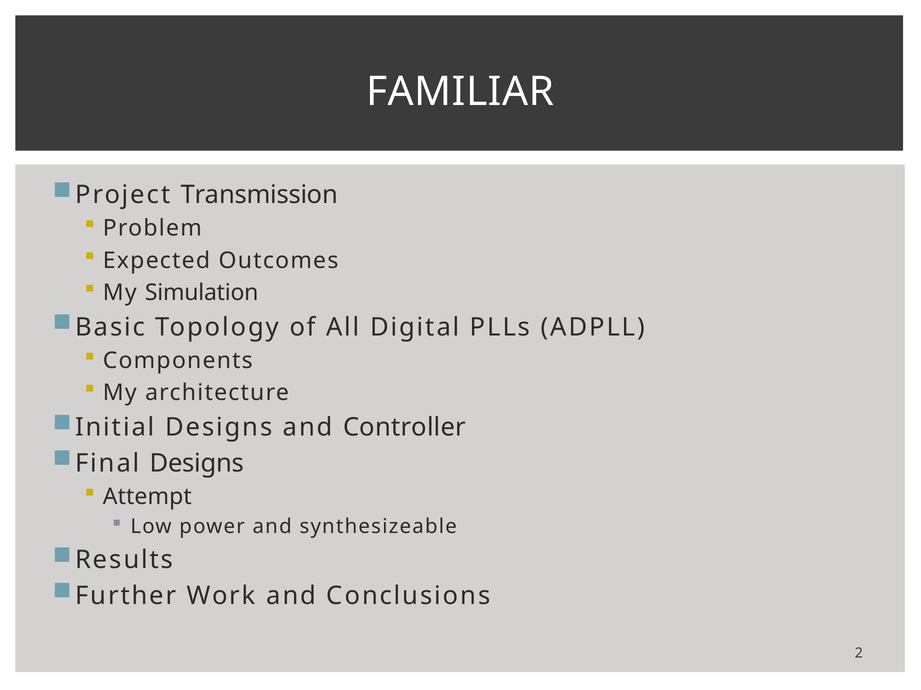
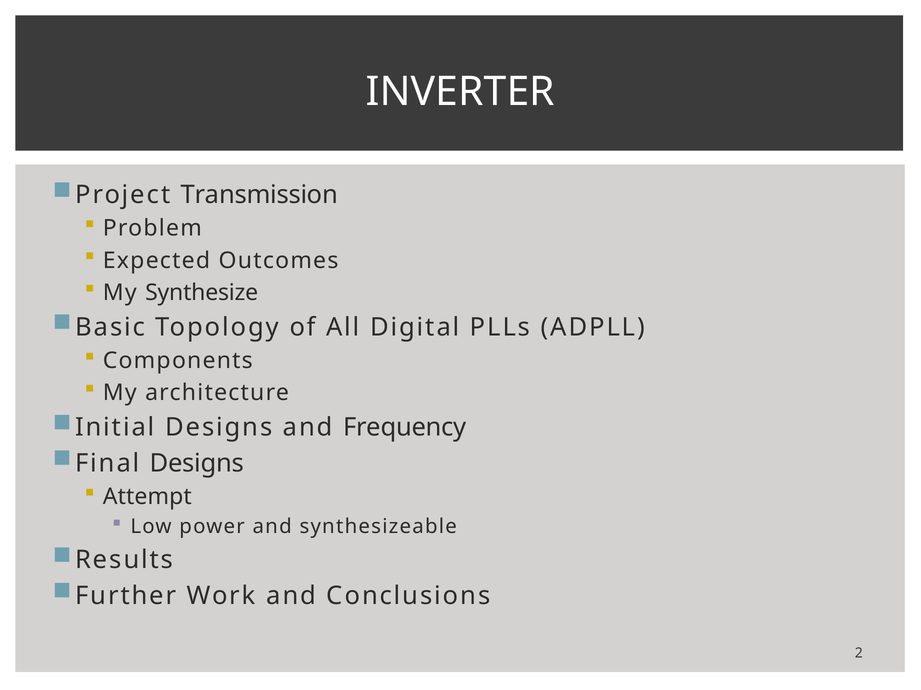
FAMILIAR: FAMILIAR -> INVERTER
Simulation: Simulation -> Synthesize
Controller: Controller -> Frequency
